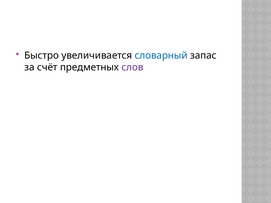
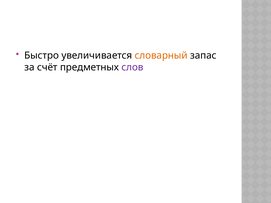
словарный colour: blue -> orange
